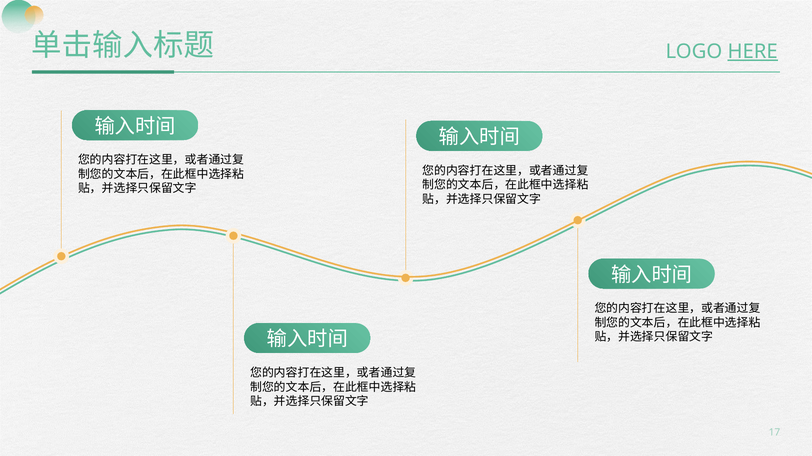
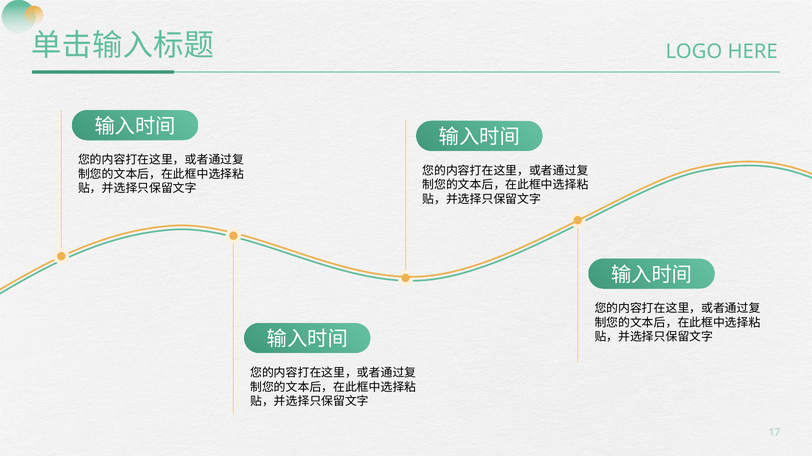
HERE underline: present -> none
